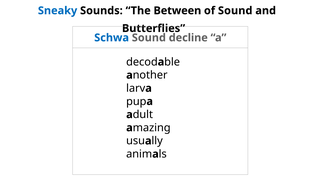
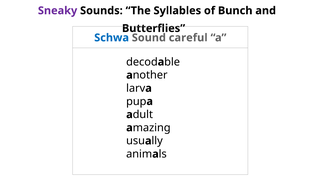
Sneaky colour: blue -> purple
Between: Between -> Syllables
of Sound: Sound -> Bunch
decline: decline -> careful
